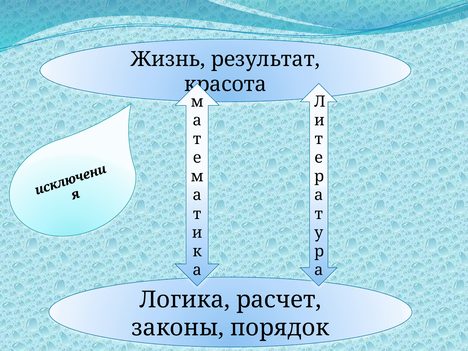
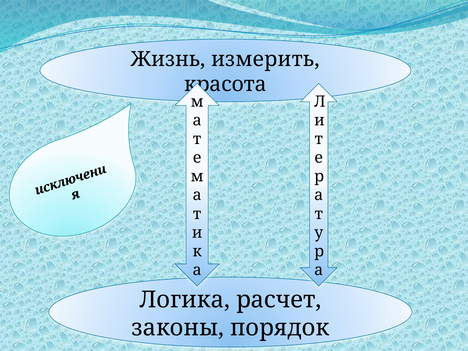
результат: результат -> измерить
